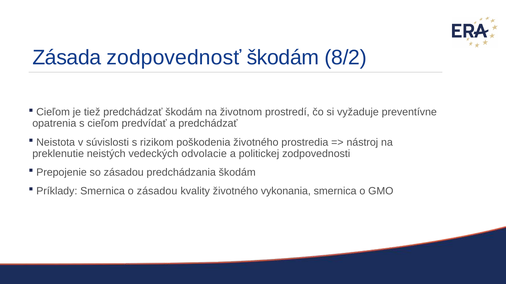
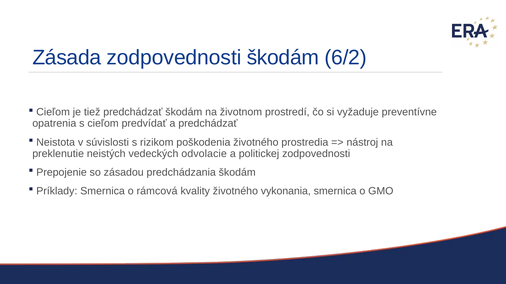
Zásada zodpovednosť: zodpovednosť -> zodpovednosti
8/2: 8/2 -> 6/2
o zásadou: zásadou -> rámcová
